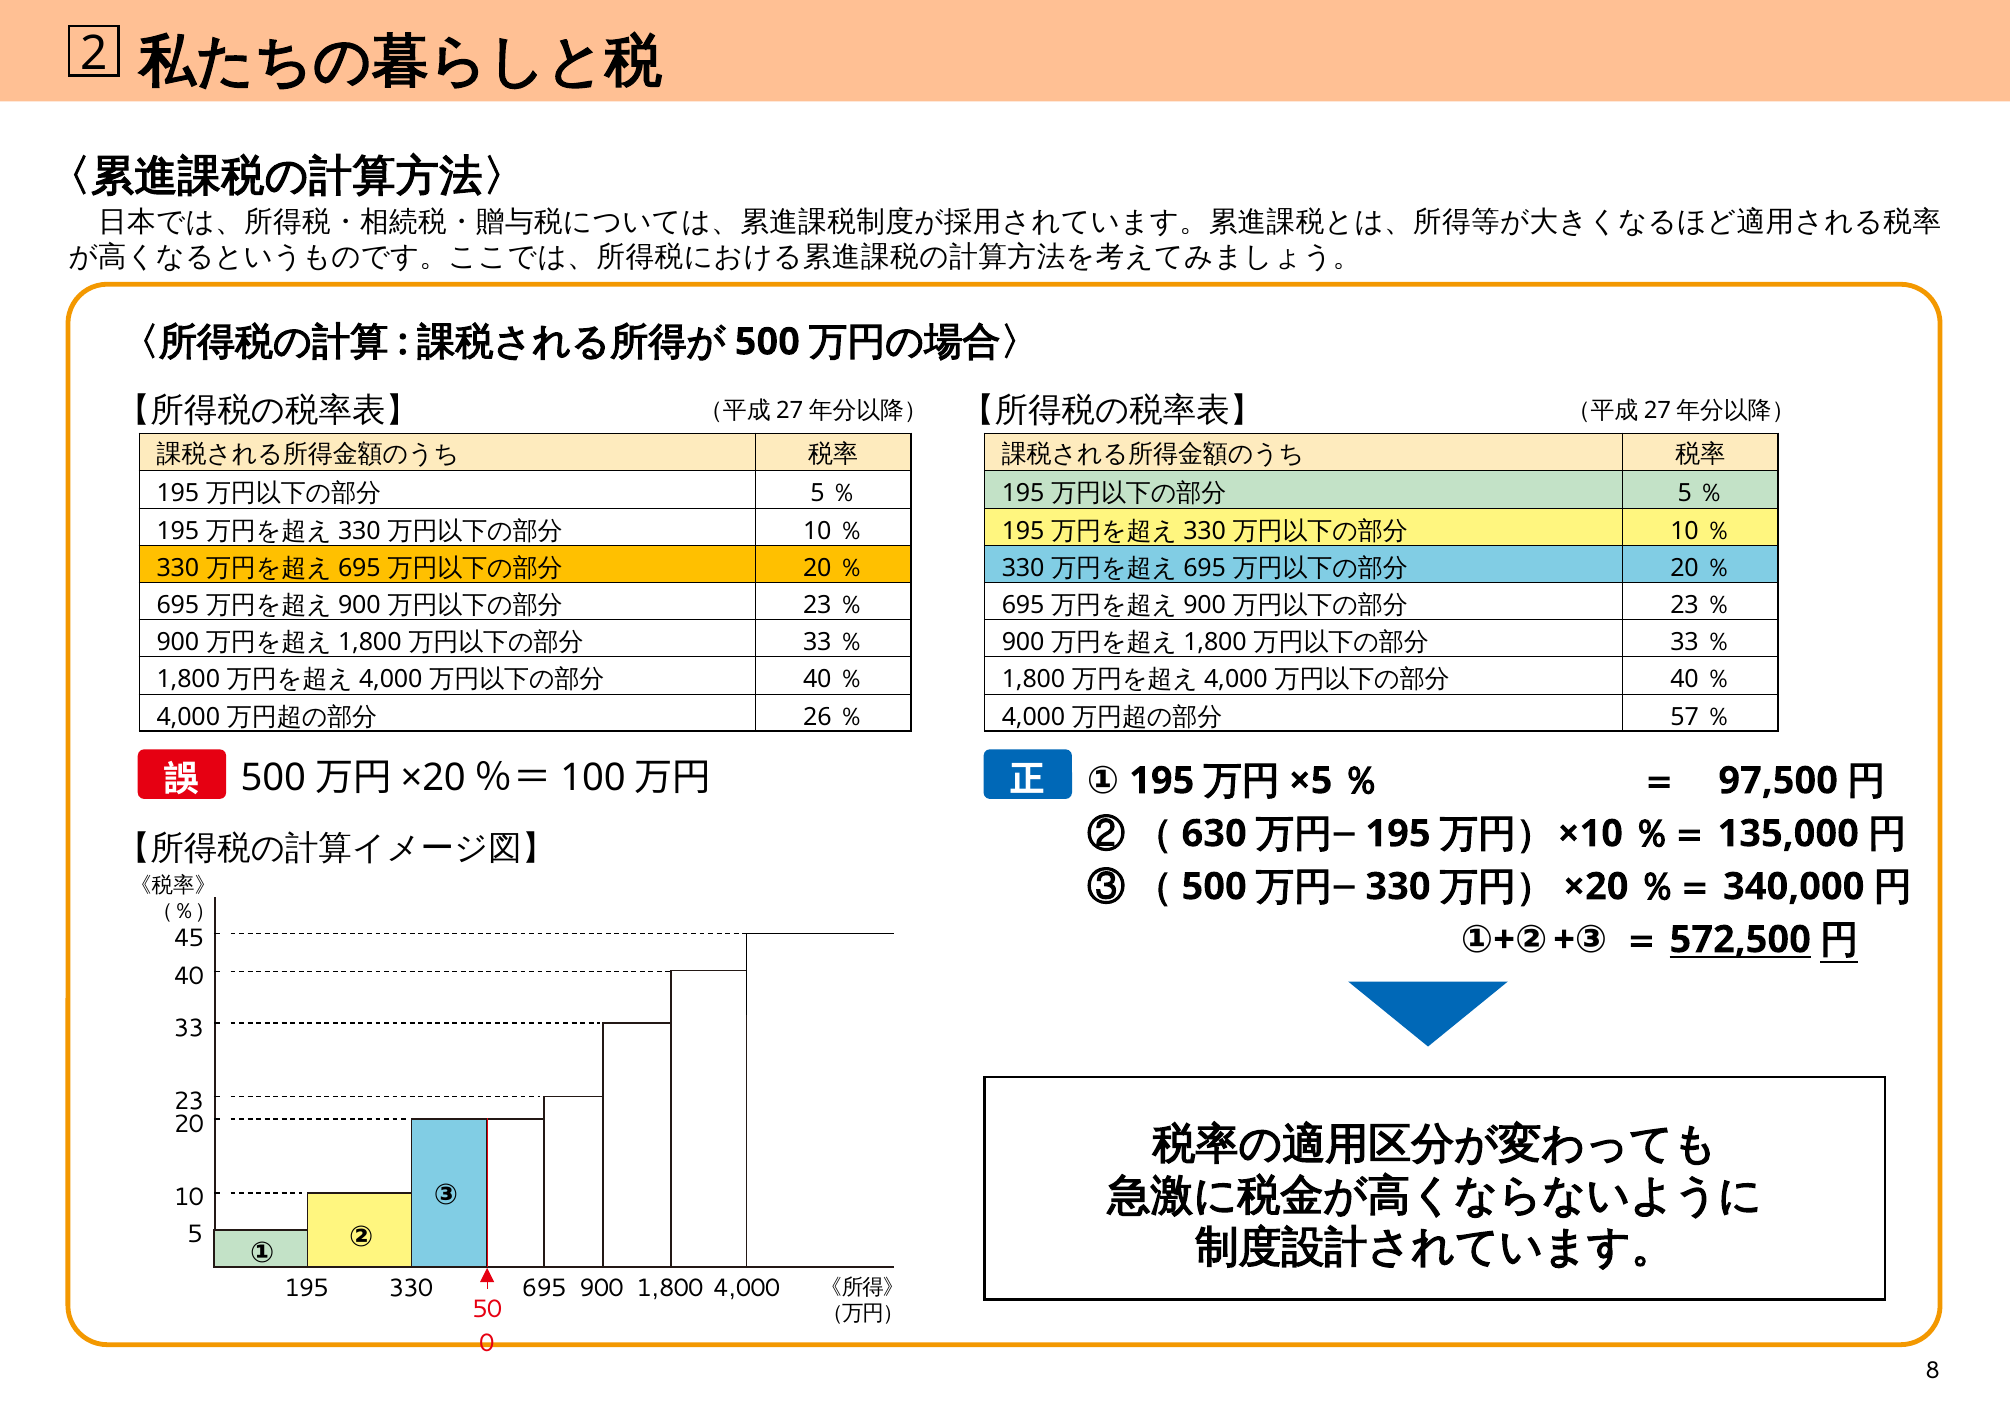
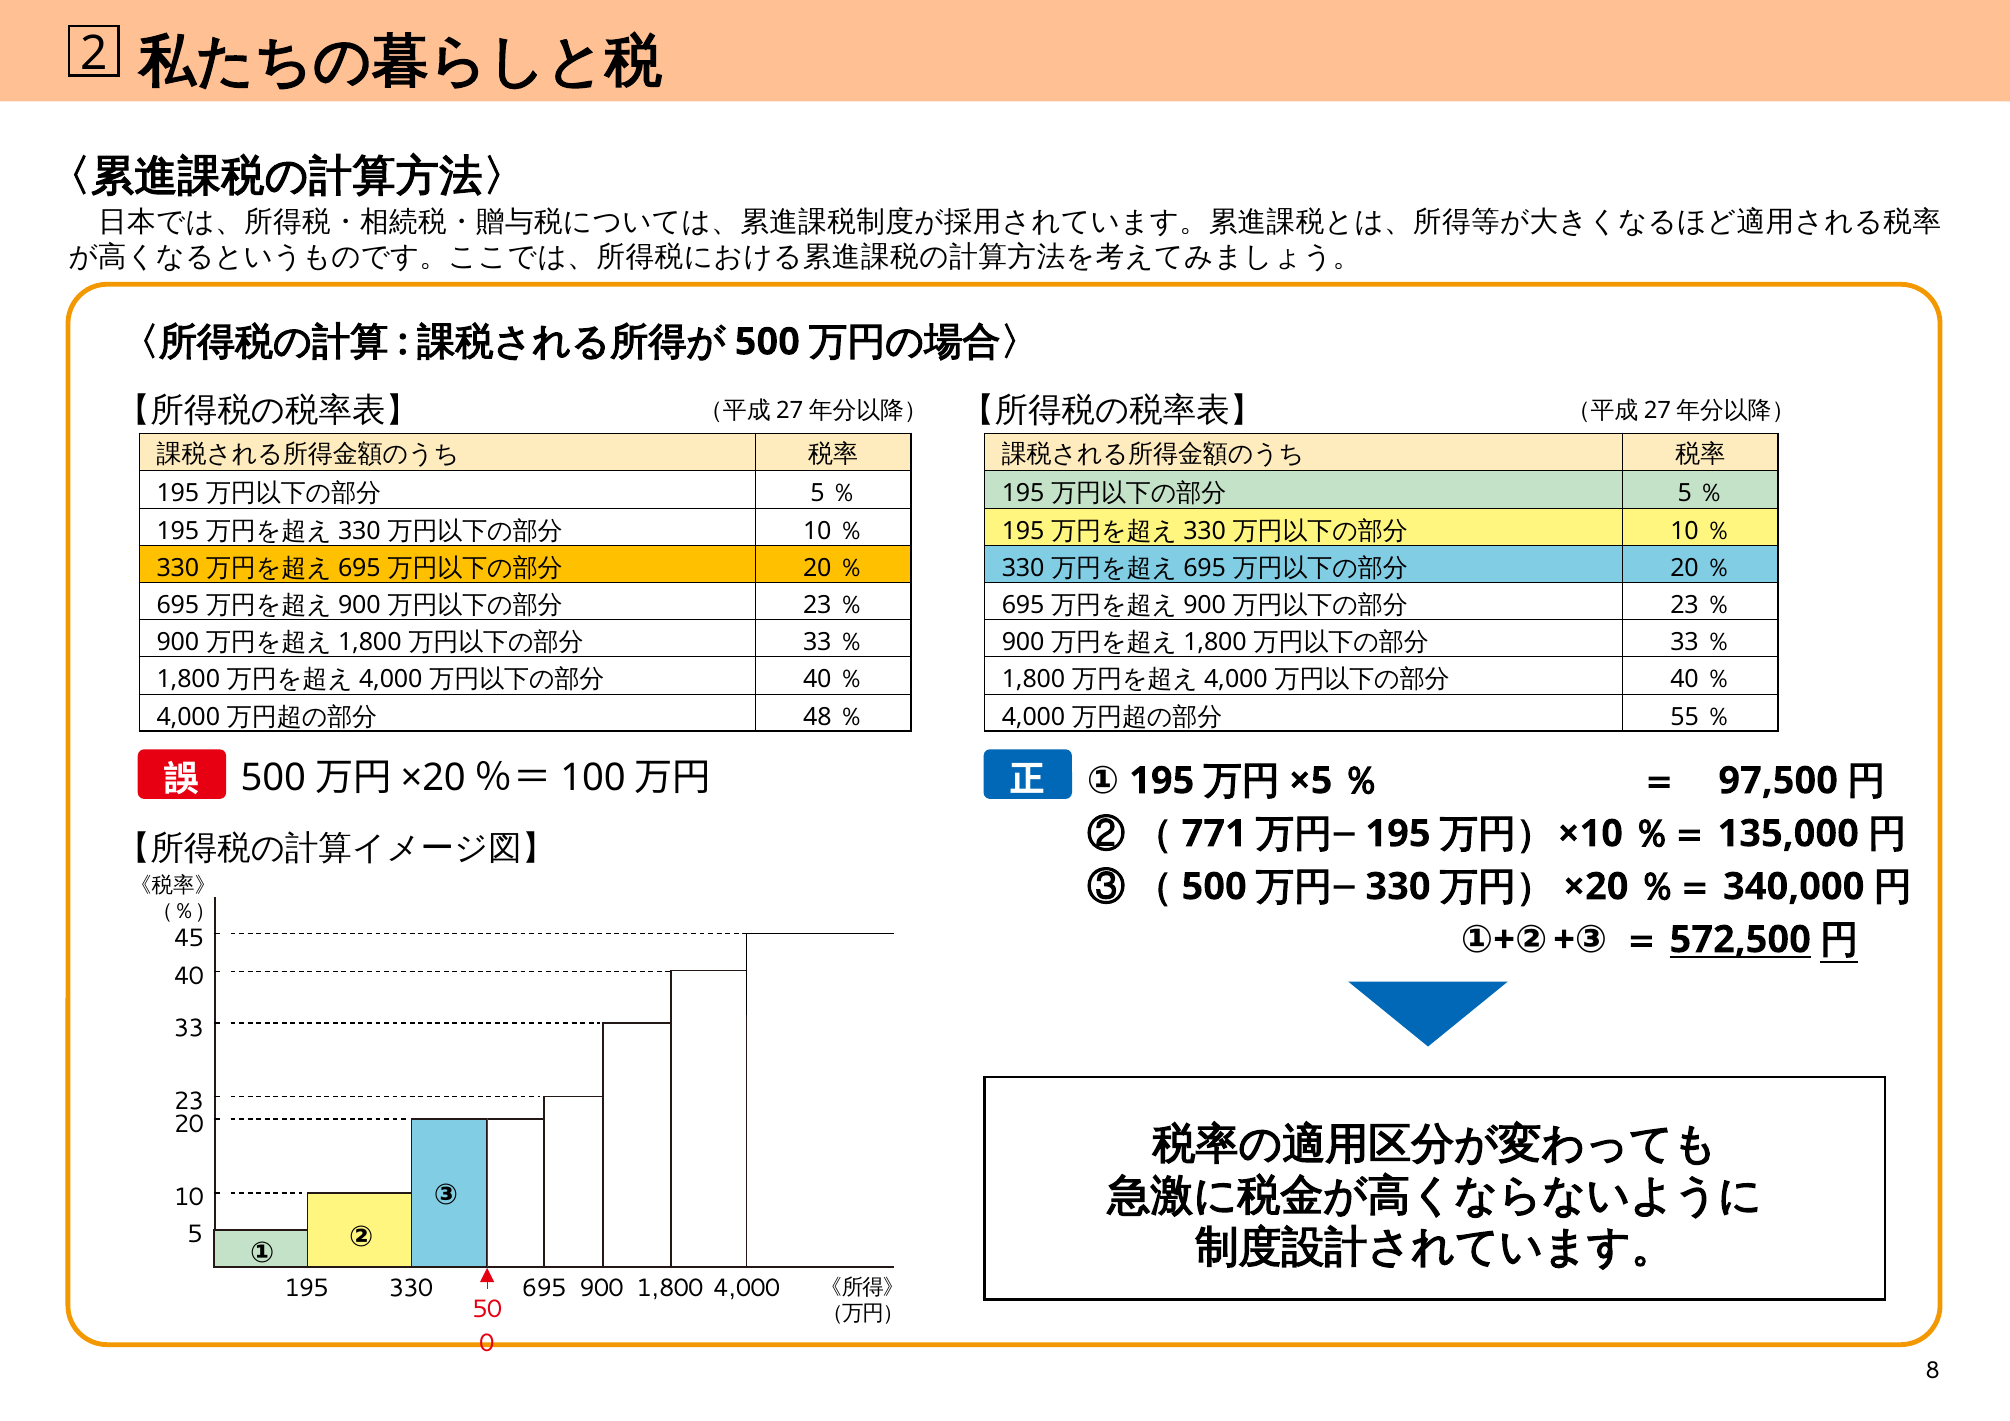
26: 26 -> 48
57: 57 -> 55
630: 630 -> 771
